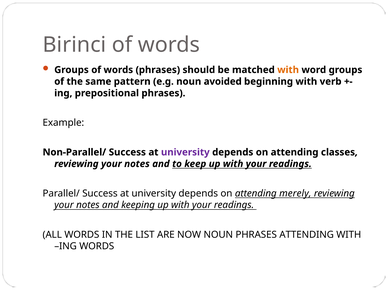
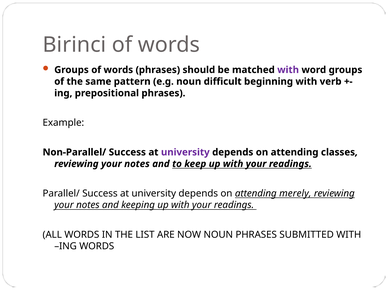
with at (288, 70) colour: orange -> purple
avoided: avoided -> difficult
PHRASES ATTENDING: ATTENDING -> SUBMITTED
